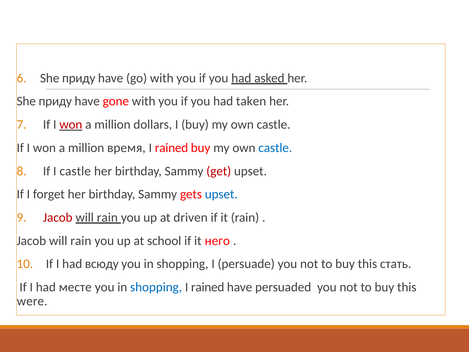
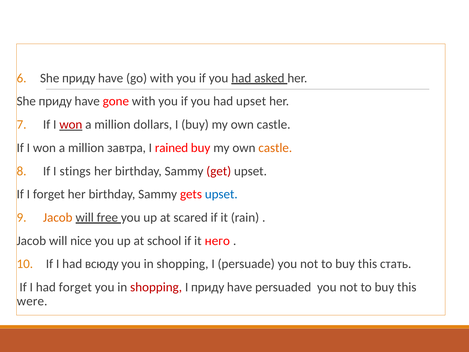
had taken: taken -> upset
время: время -> завтра
castle at (275, 148) colour: blue -> orange
I castle: castle -> stings
Jacob at (58, 217) colour: red -> orange
rain at (107, 217): rain -> free
driven: driven -> scared
rain at (81, 241): rain -> nice
had месте: месте -> forget
shopping at (156, 287) colour: blue -> red
rained at (208, 287): rained -> приду
